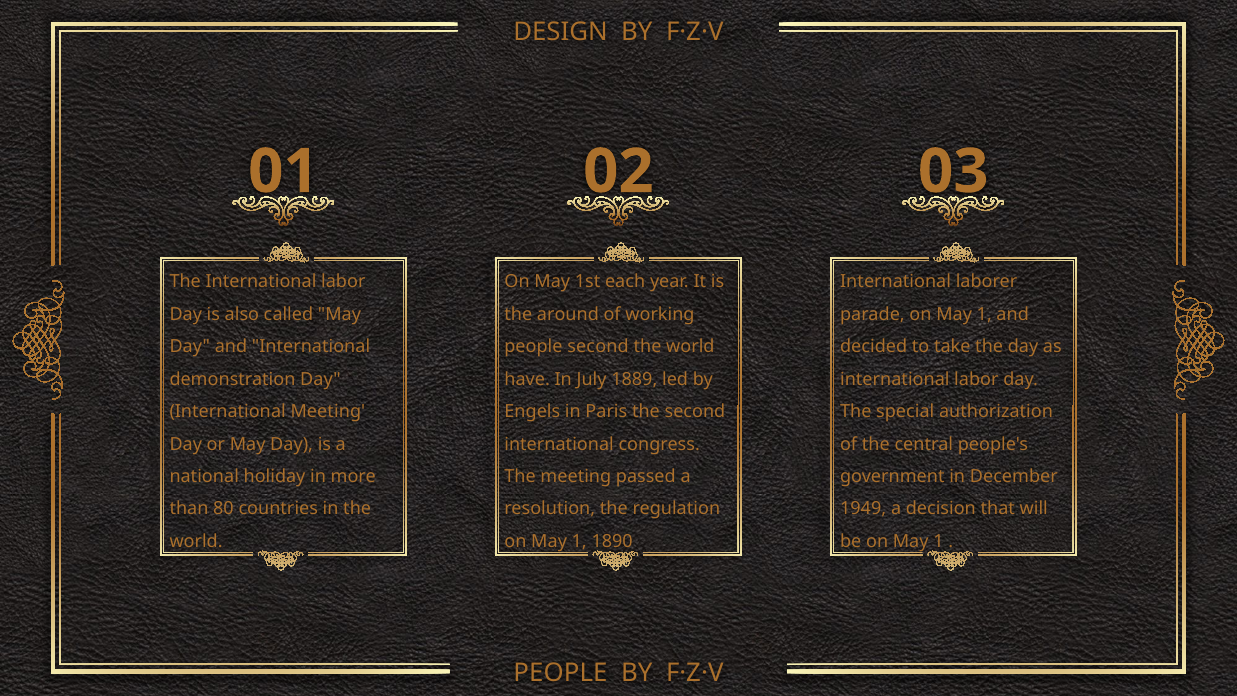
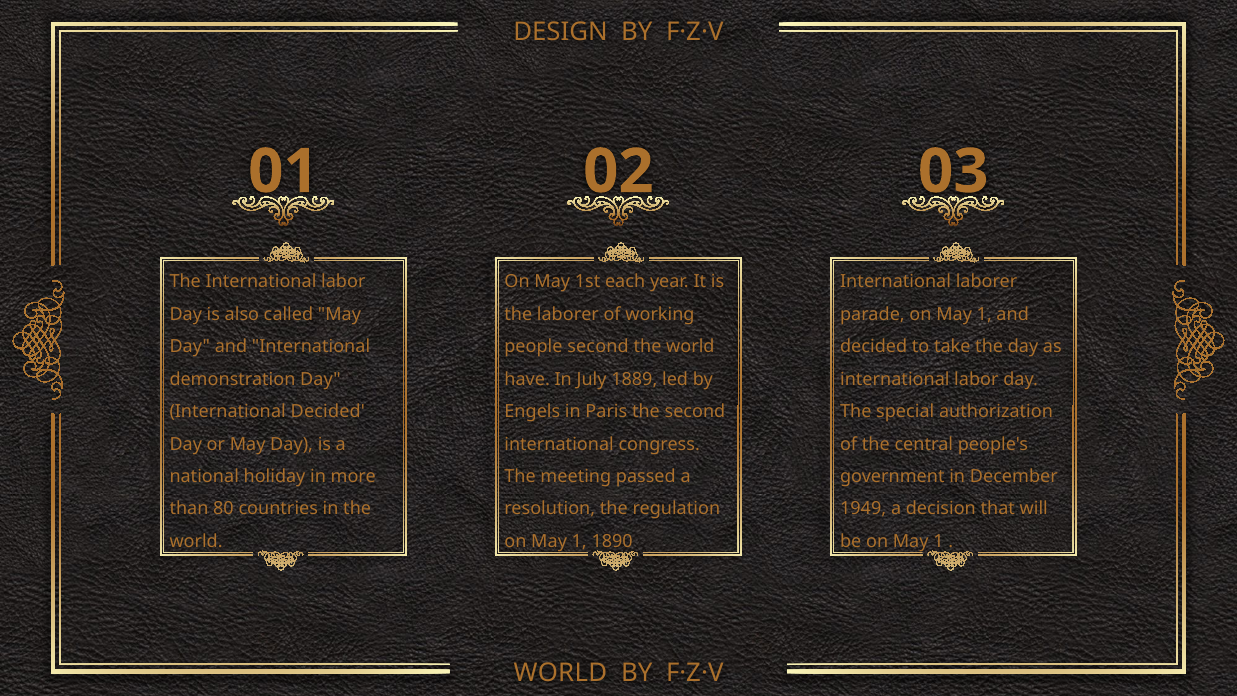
the around: around -> laborer
International Meeting: Meeting -> Decided
PEOPLE at (560, 673): PEOPLE -> WORLD
